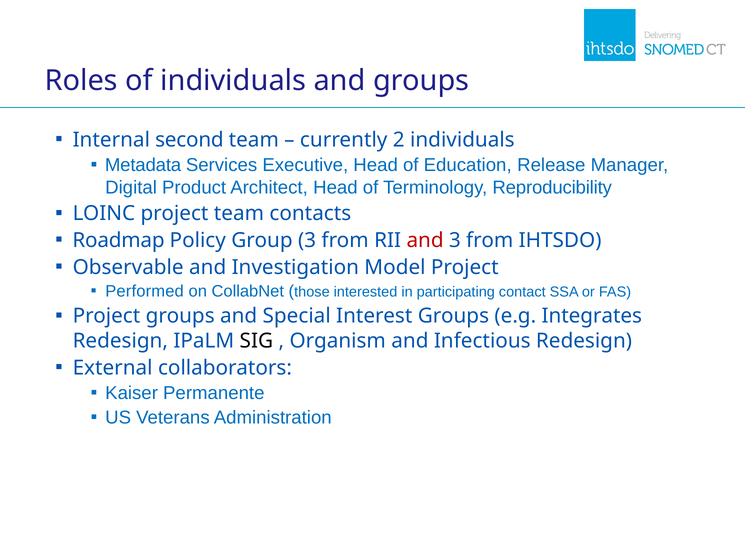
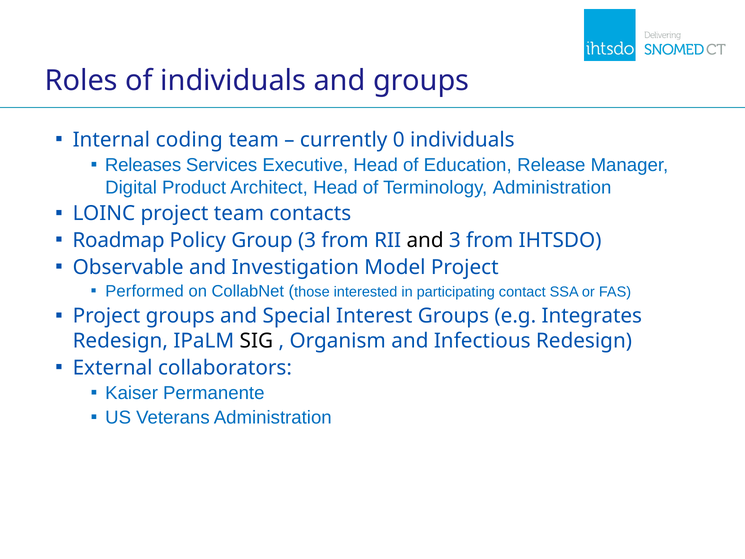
second: second -> coding
2: 2 -> 0
Metadata: Metadata -> Releases
Terminology Reproducibility: Reproducibility -> Administration
and at (425, 240) colour: red -> black
